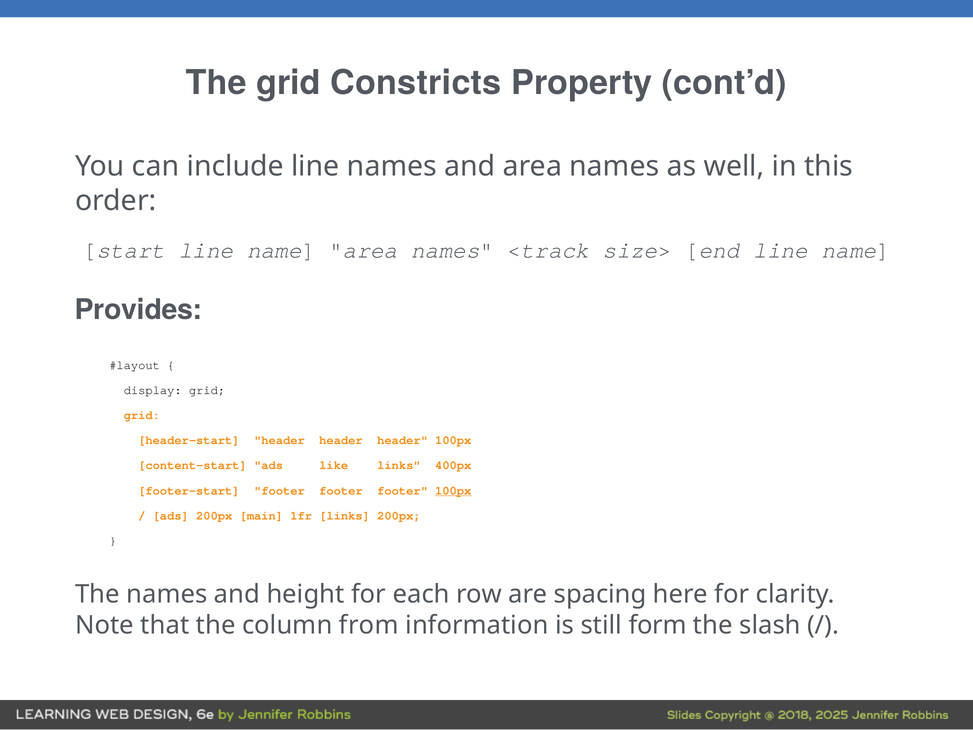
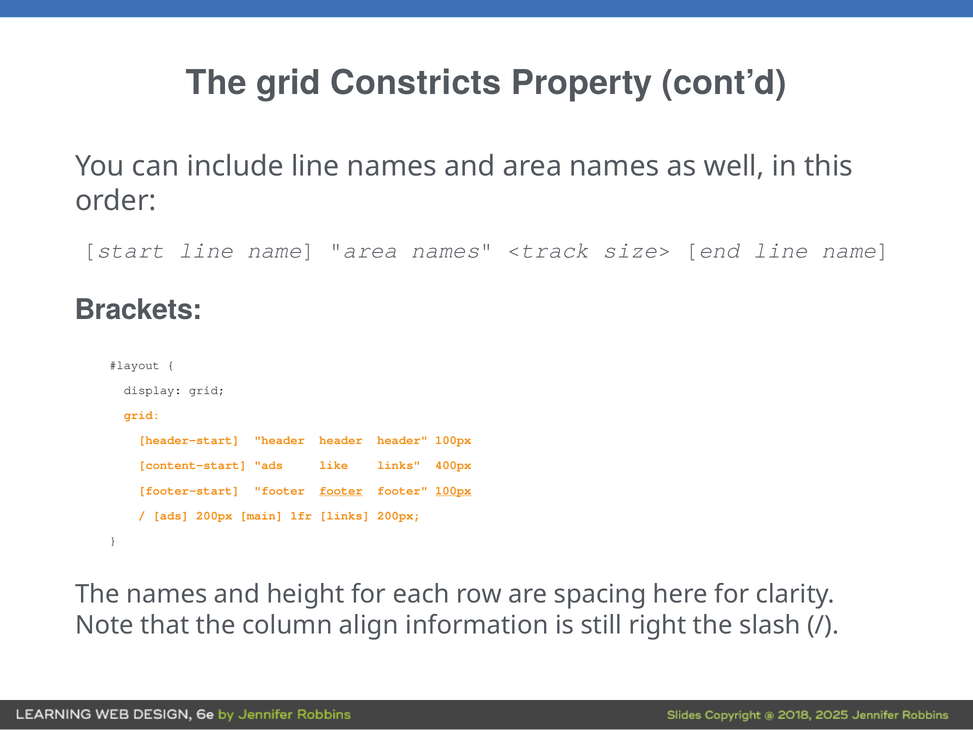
Provides: Provides -> Brackets
footer at (341, 490) underline: none -> present
from: from -> align
form: form -> right
